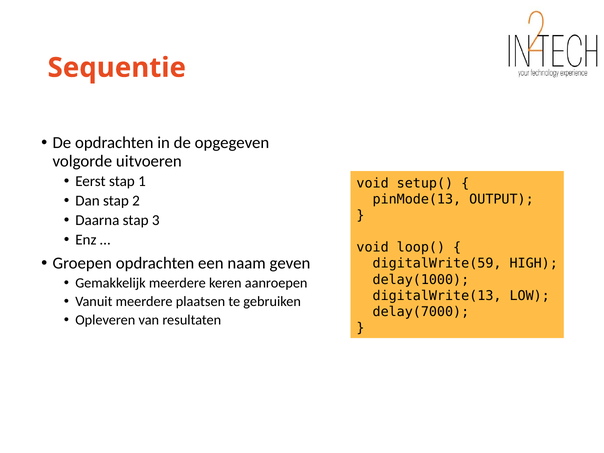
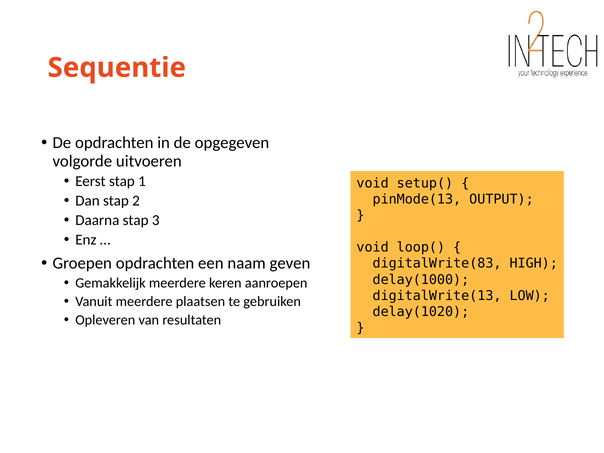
digitalWrite(59: digitalWrite(59 -> digitalWrite(83
delay(7000: delay(7000 -> delay(1020
